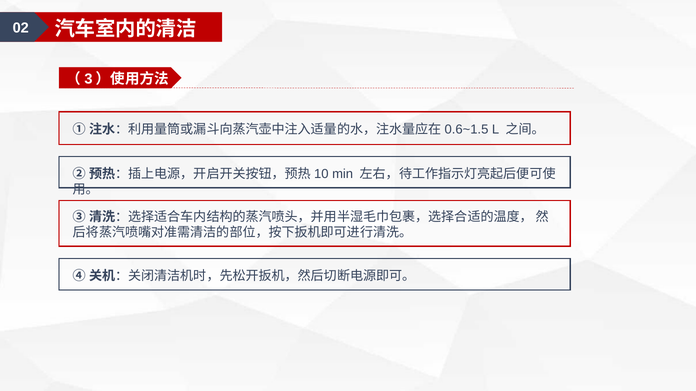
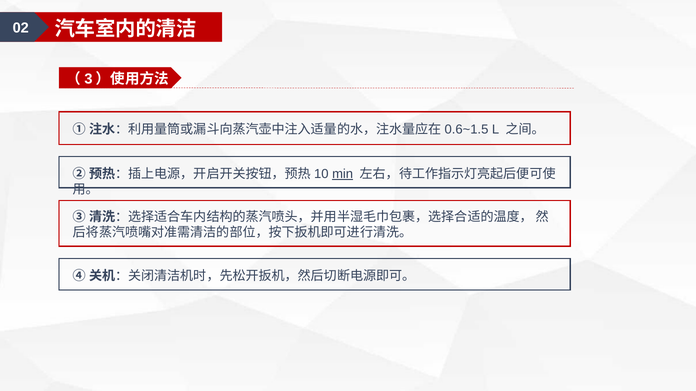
min underline: none -> present
